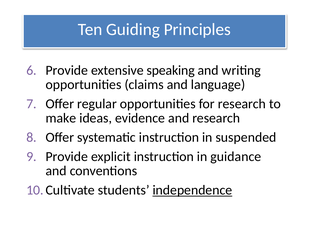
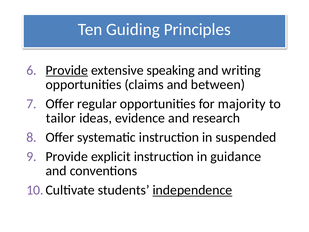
Provide at (67, 70) underline: none -> present
language: language -> between
for research: research -> majority
make: make -> tailor
